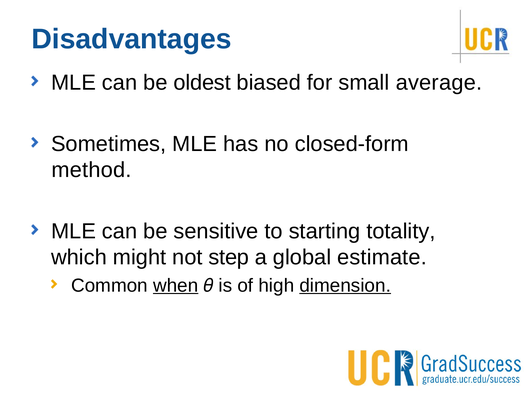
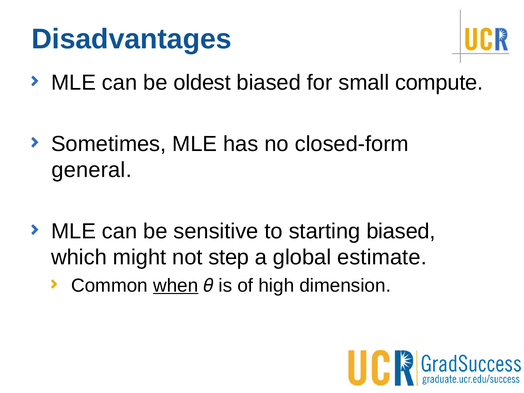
average: average -> compute
method: method -> general
starting totality: totality -> biased
dimension underline: present -> none
